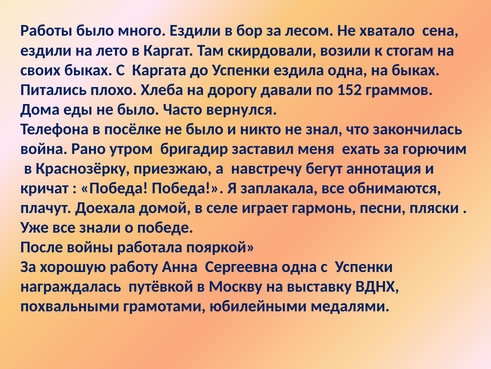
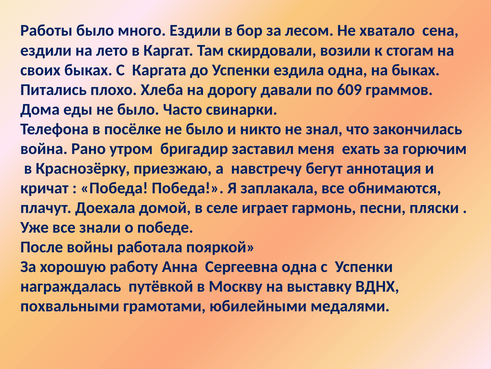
152: 152 -> 609
вернулся: вернулся -> свинарки
